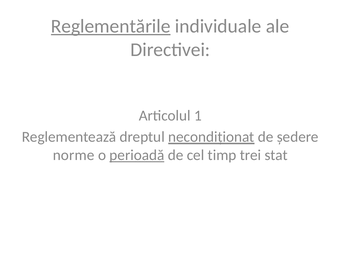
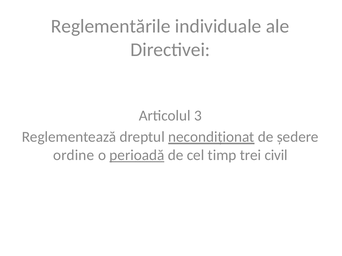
Reglementările underline: present -> none
1: 1 -> 3
norme: norme -> ordine
stat: stat -> civil
